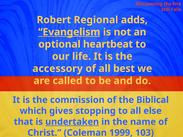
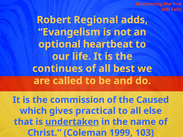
Evangelism underline: present -> none
accessory: accessory -> continues
Biblical: Biblical -> Caused
stopping: stopping -> practical
